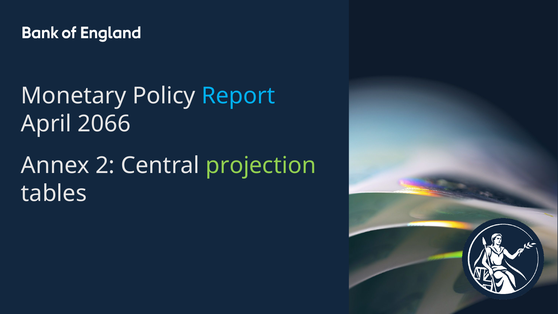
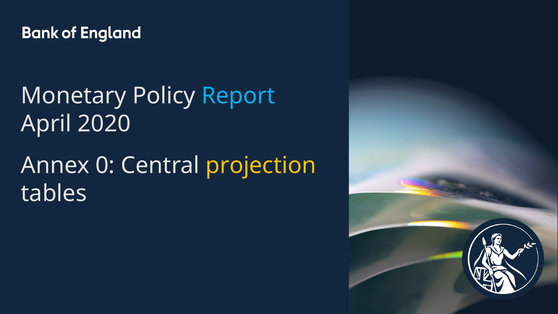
2066: 2066 -> 2020
2: 2 -> 0
projection colour: light green -> yellow
